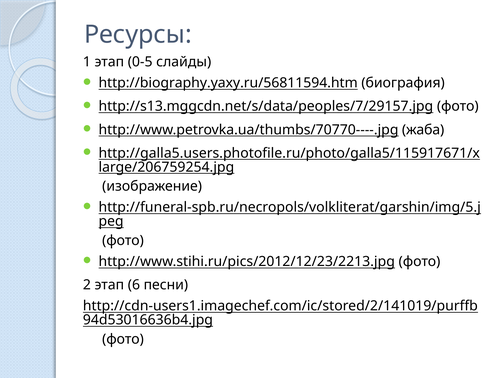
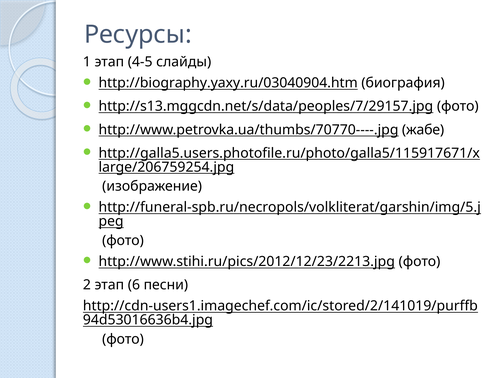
0-5: 0-5 -> 4-5
http://biography.yaxy.ru/56811594.htm: http://biography.yaxy.ru/56811594.htm -> http://biography.yaxy.ru/03040904.htm
жаба: жаба -> жабе
